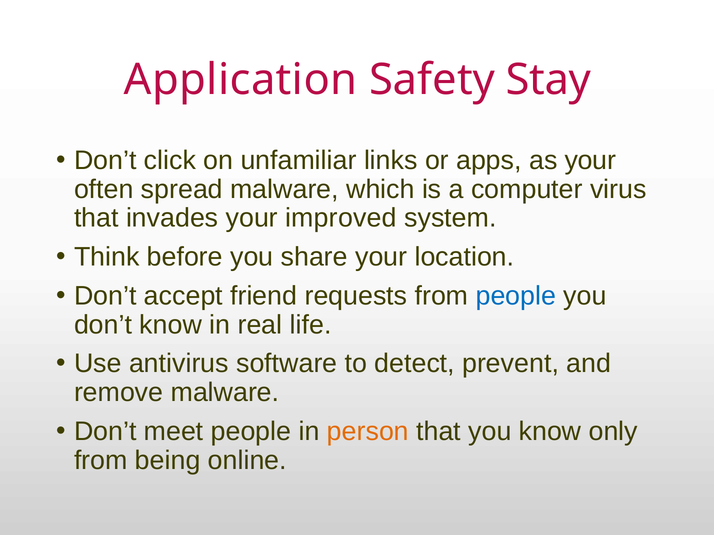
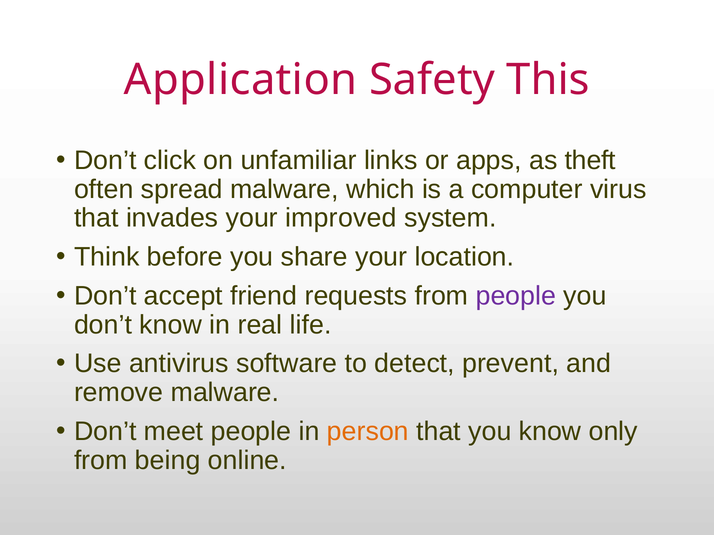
Stay: Stay -> This
as your: your -> theft
people at (516, 296) colour: blue -> purple
